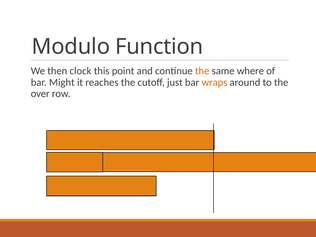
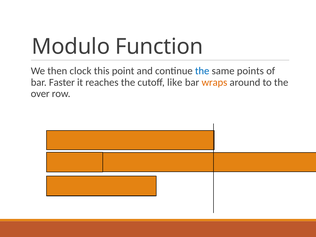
the at (202, 71) colour: orange -> blue
where: where -> points
Might: Might -> Faster
just: just -> like
